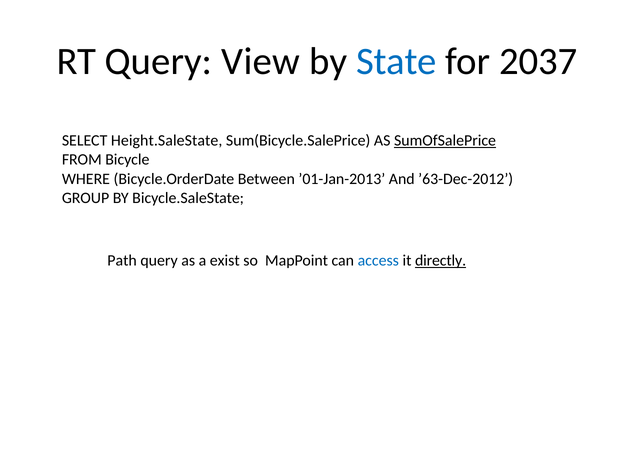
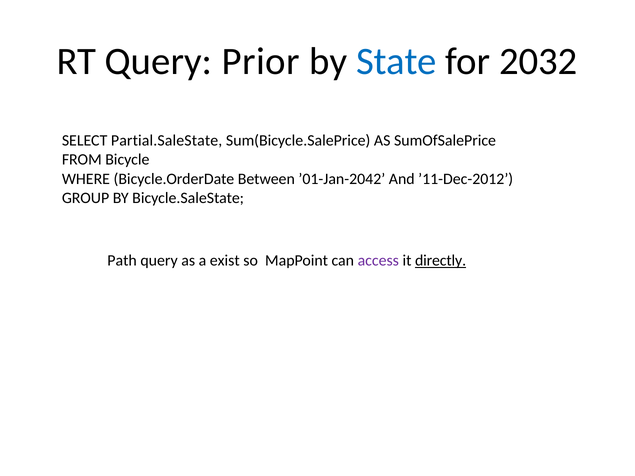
View: View -> Prior
2037: 2037 -> 2032
Height.SaleState: Height.SaleState -> Partial.SaleState
SumOfSalePrice underline: present -> none
’01-Jan-2013: ’01-Jan-2013 -> ’01-Jan-2042
’63-Dec-2012: ’63-Dec-2012 -> ’11-Dec-2012
access colour: blue -> purple
